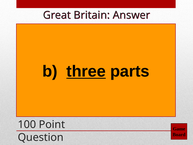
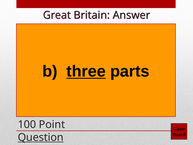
Question underline: none -> present
